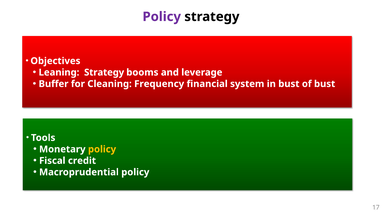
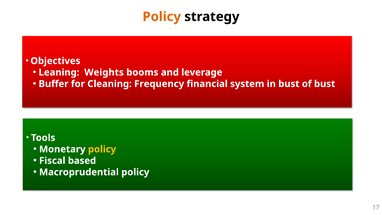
Policy at (162, 17) colour: purple -> orange
Leaning Strategy: Strategy -> Weights
credit: credit -> based
